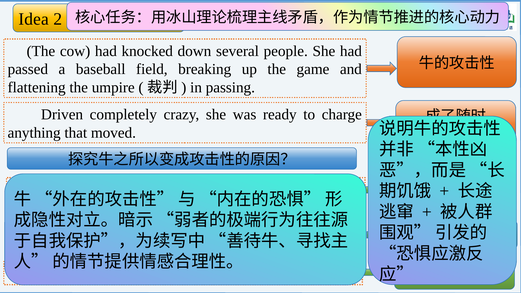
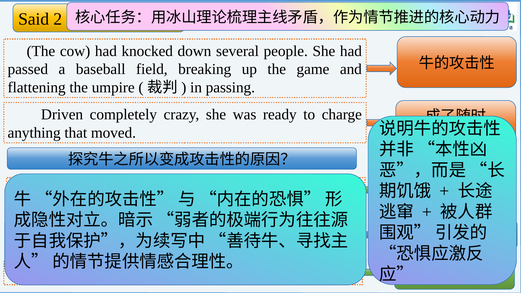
Idea: Idea -> Said
